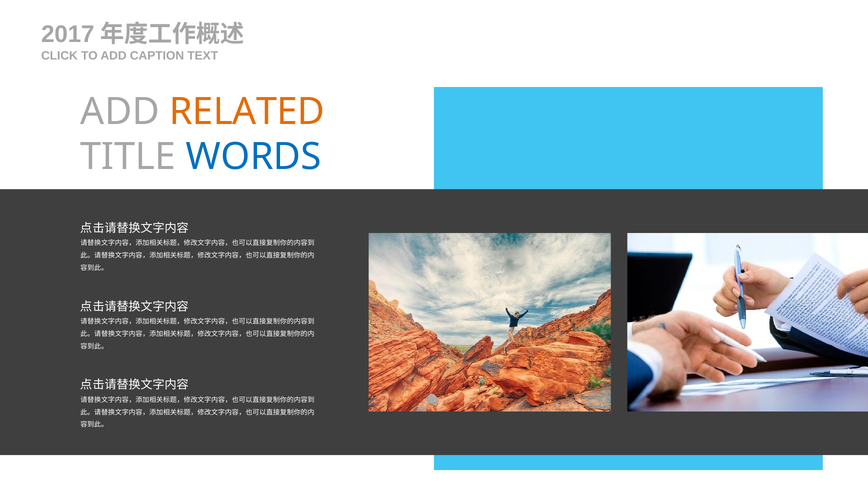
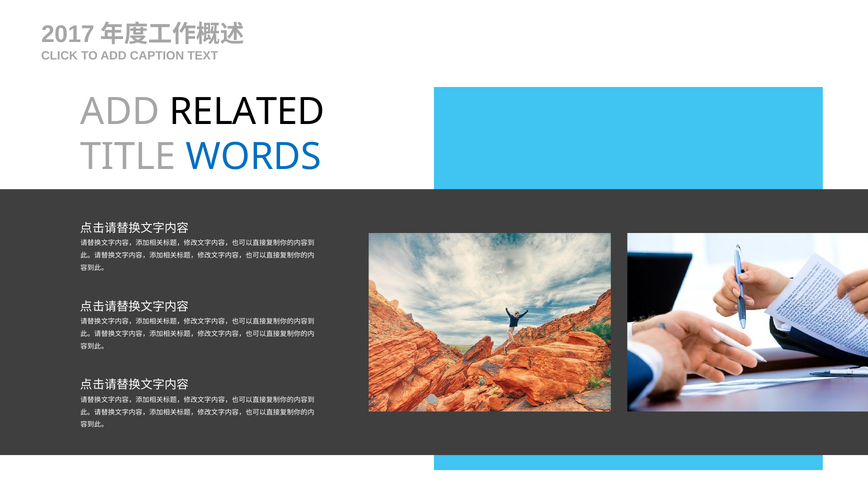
RELATED colour: orange -> black
